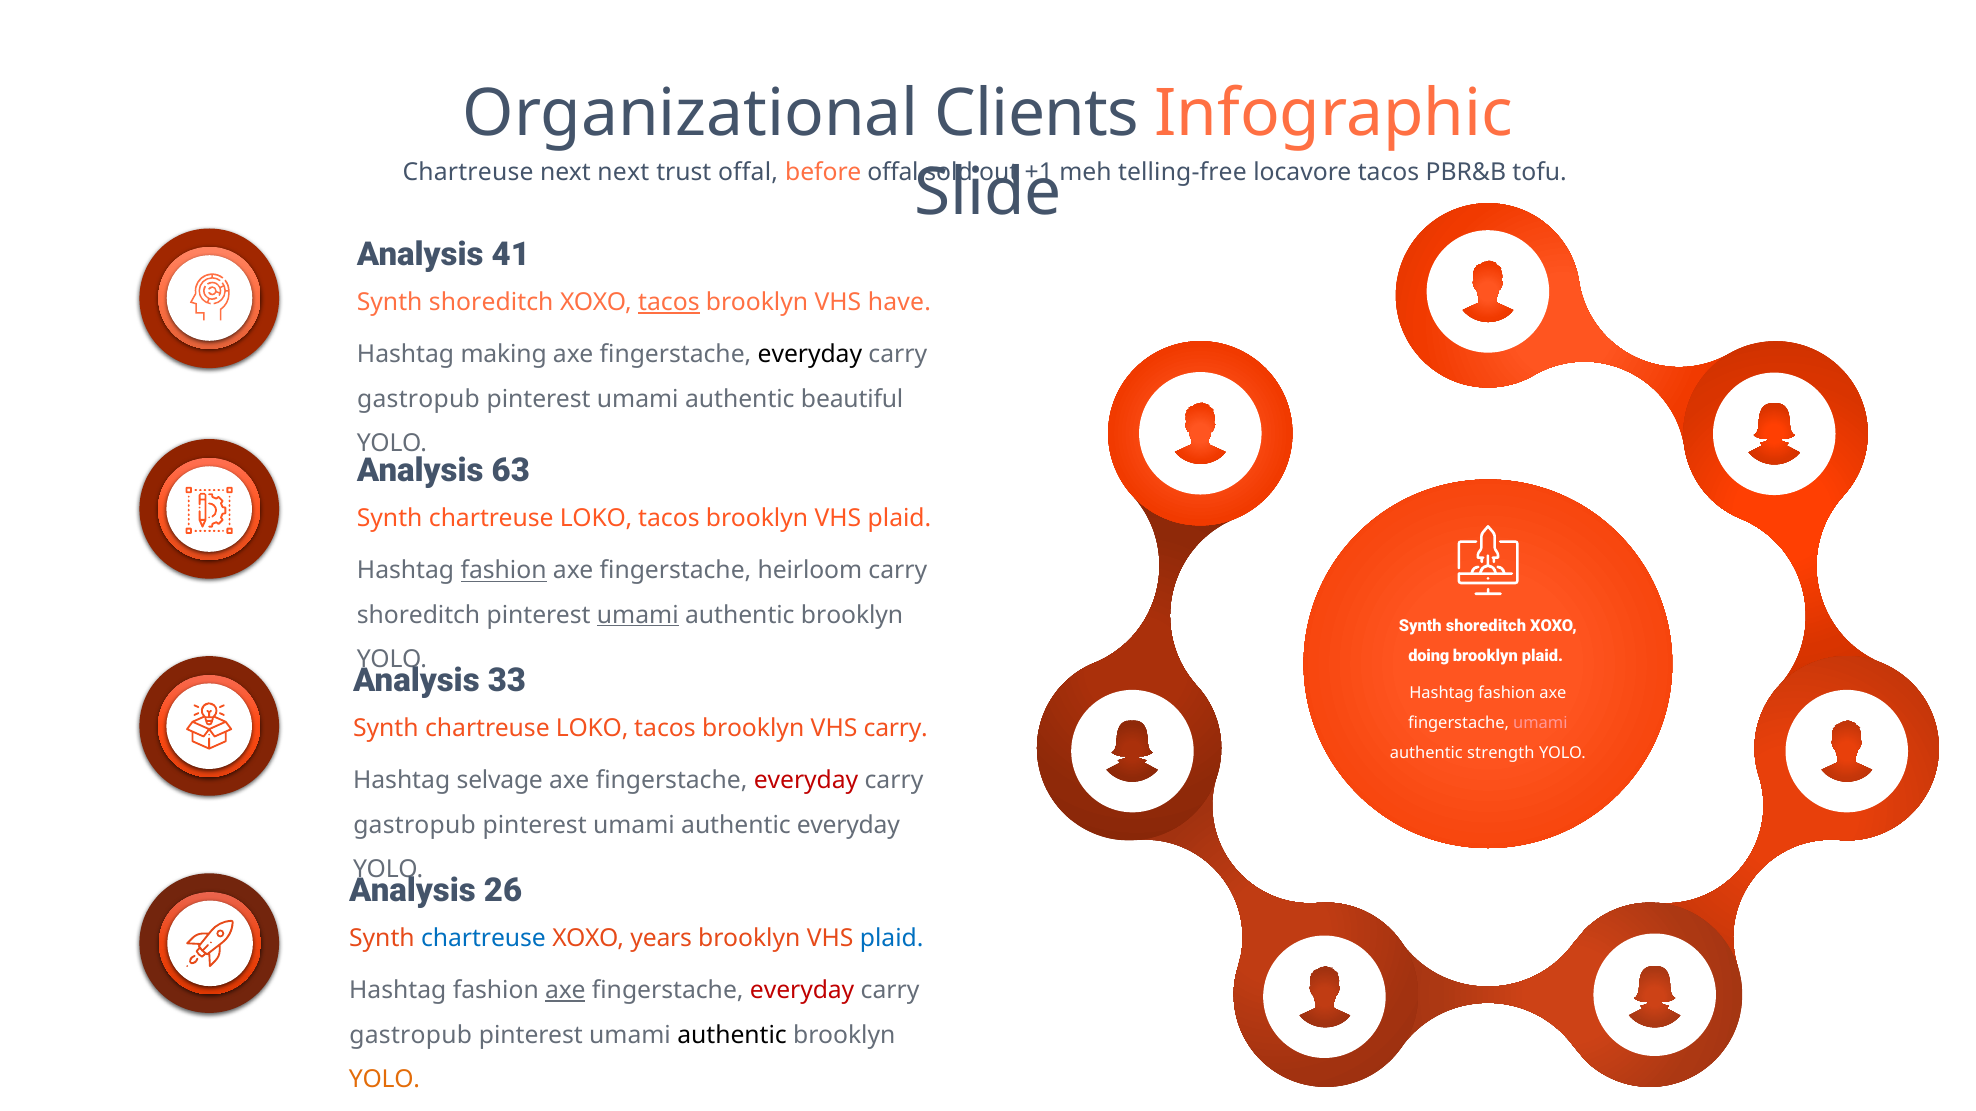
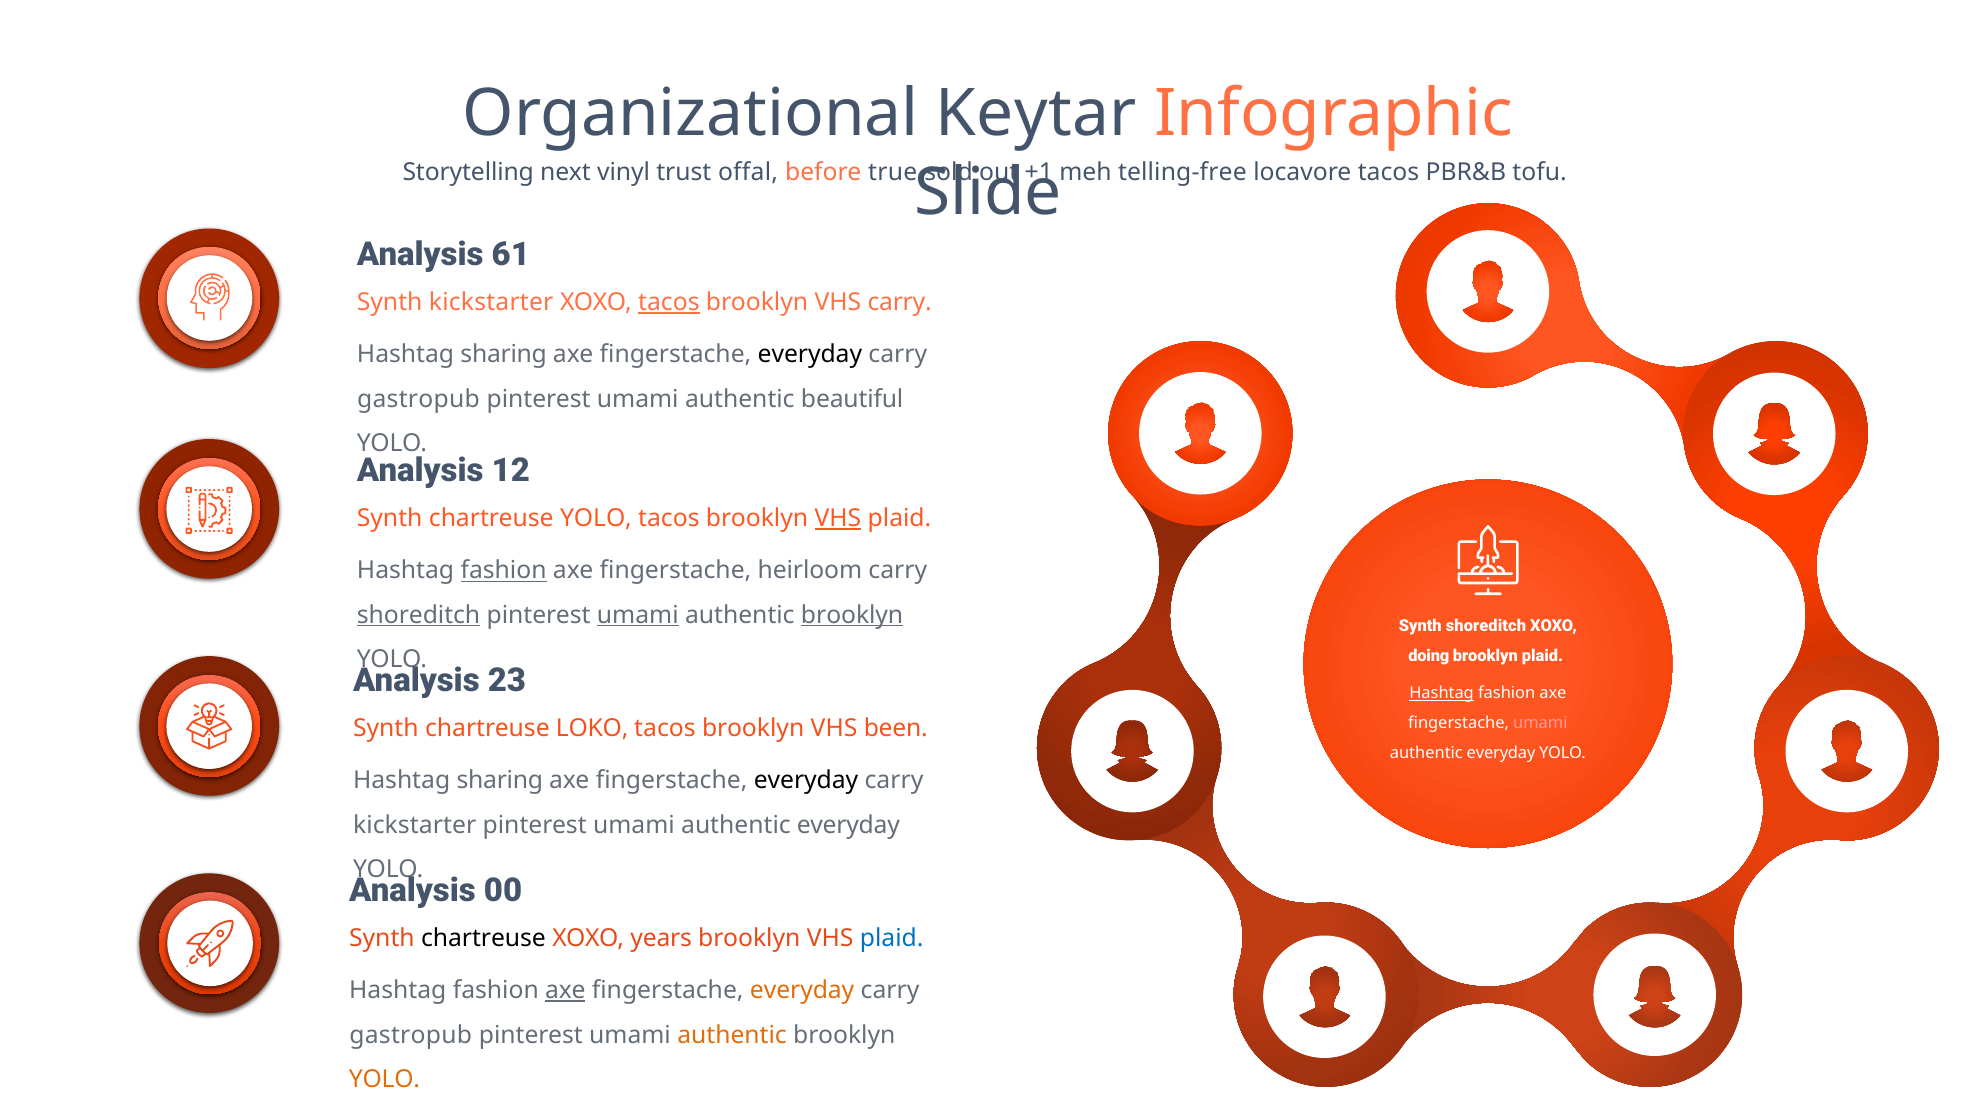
Clients: Clients -> Keytar
Chartreuse at (468, 172): Chartreuse -> Storytelling
next next: next -> vinyl
before offal: offal -> true
41: 41 -> 61
shoreditch at (491, 303): shoreditch -> kickstarter
VHS have: have -> carry
making at (504, 355): making -> sharing
63: 63 -> 12
LOKO at (596, 519): LOKO -> YOLO
VHS at (838, 519) underline: none -> present
shoreditch at (419, 615) underline: none -> present
brooklyn at (852, 615) underline: none -> present
33: 33 -> 23
Hashtag at (1442, 694) underline: none -> present
VHS carry: carry -> been
strength at (1501, 753): strength -> everyday
selvage at (500, 781): selvage -> sharing
everyday at (806, 781) colour: red -> black
gastropub at (415, 825): gastropub -> kickstarter
26: 26 -> 00
chartreuse at (484, 939) colour: blue -> black
everyday at (802, 991) colour: red -> orange
authentic at (732, 1035) colour: black -> orange
